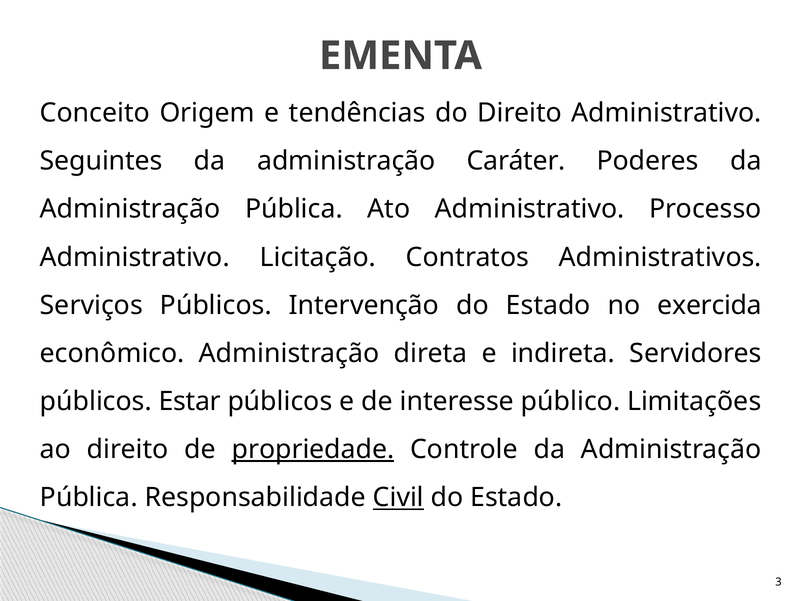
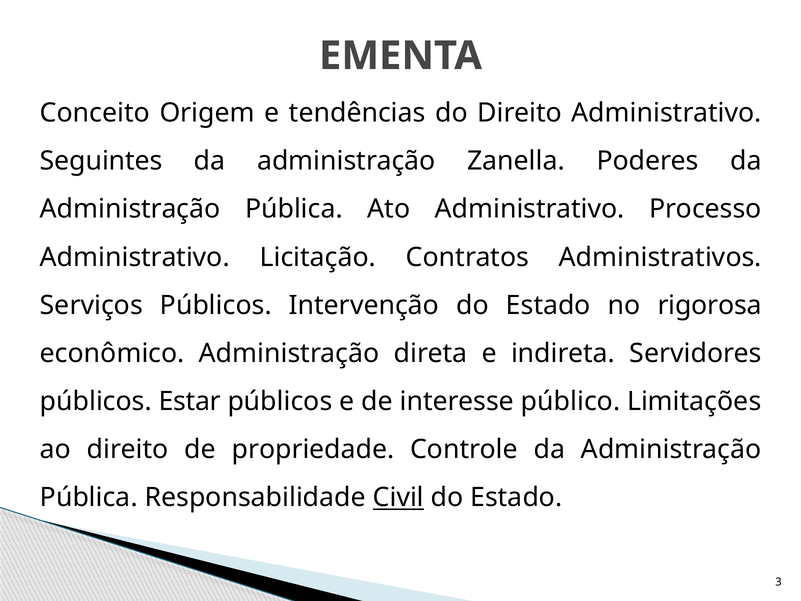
Caráter: Caráter -> Zanella
exercida: exercida -> rigorosa
propriedade underline: present -> none
